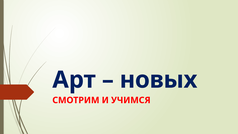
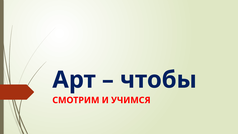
новых: новых -> чтобы
